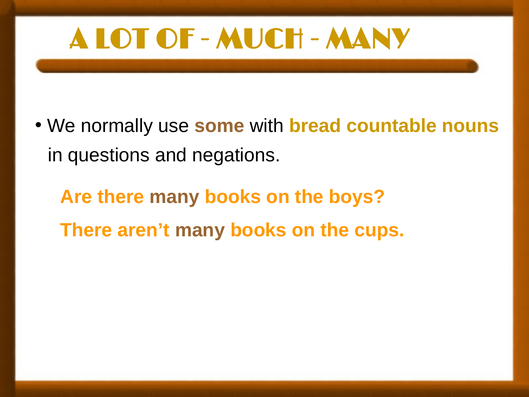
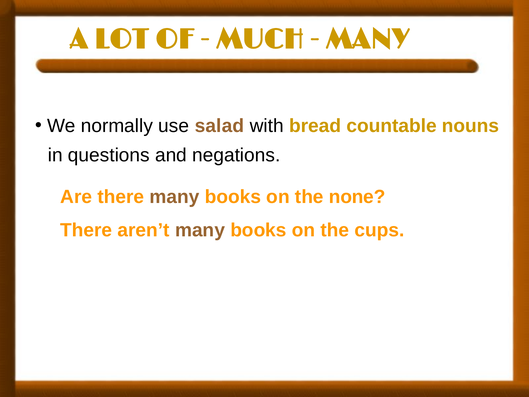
some: some -> salad
boys: boys -> none
